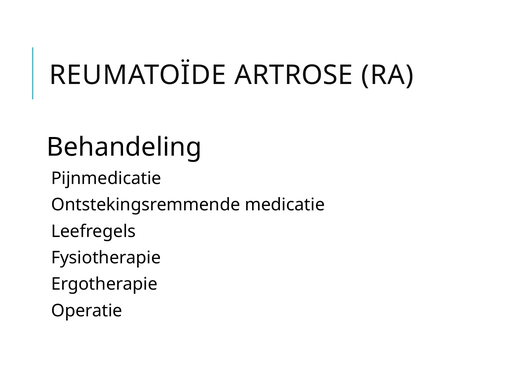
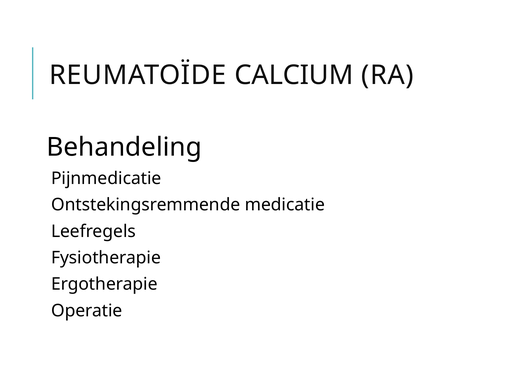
ARTROSE: ARTROSE -> CALCIUM
